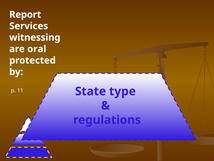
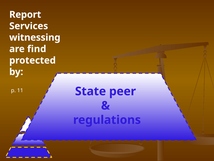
oral: oral -> find
type: type -> peer
